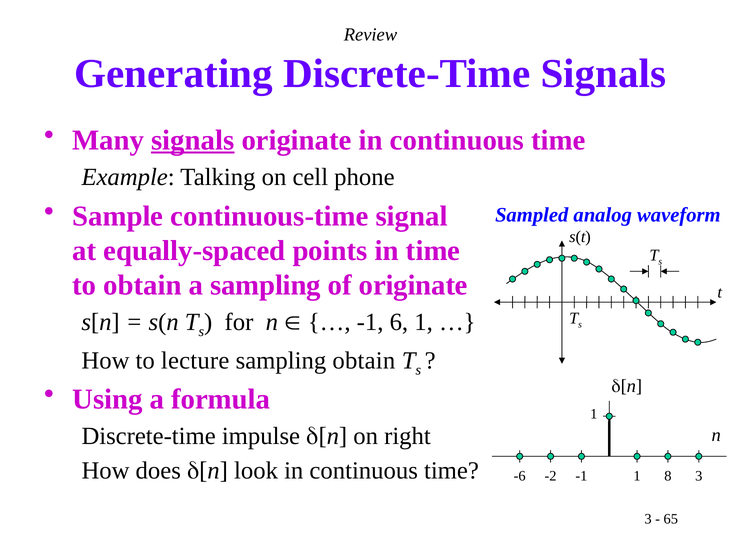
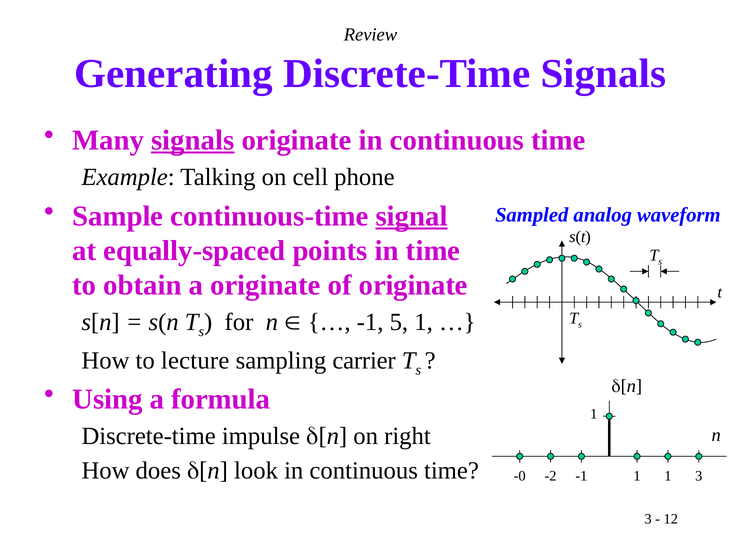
signal underline: none -> present
a sampling: sampling -> originate
6: 6 -> 5
sampling obtain: obtain -> carrier
-6: -6 -> -0
-1 8: 8 -> 1
65: 65 -> 12
